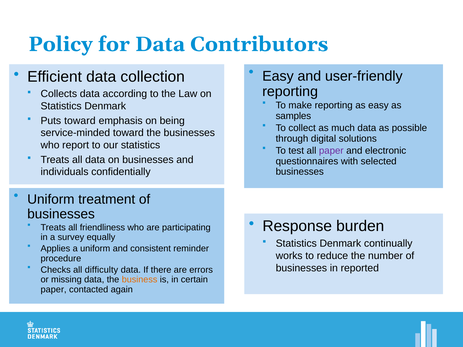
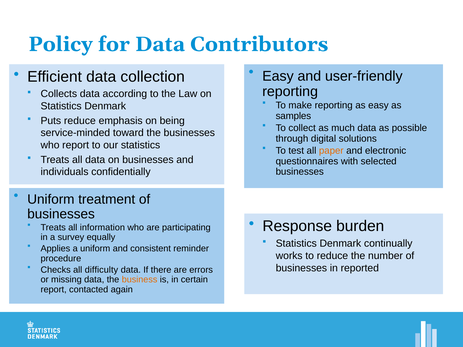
Puts toward: toward -> reduce
paper at (331, 151) colour: purple -> orange
friendliness: friendliness -> information
paper at (54, 290): paper -> report
